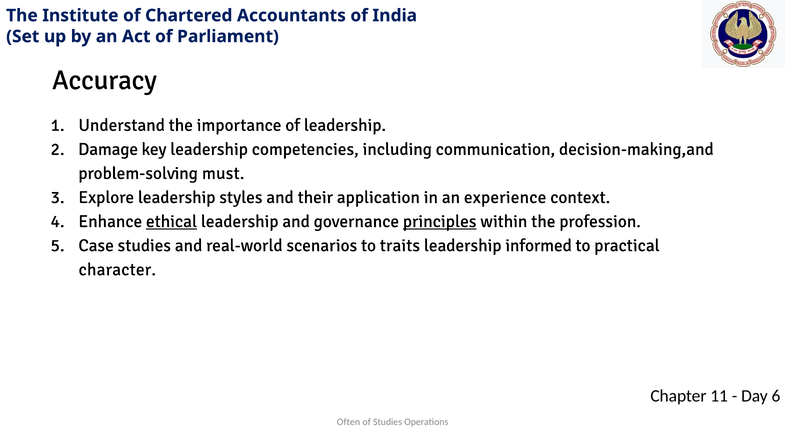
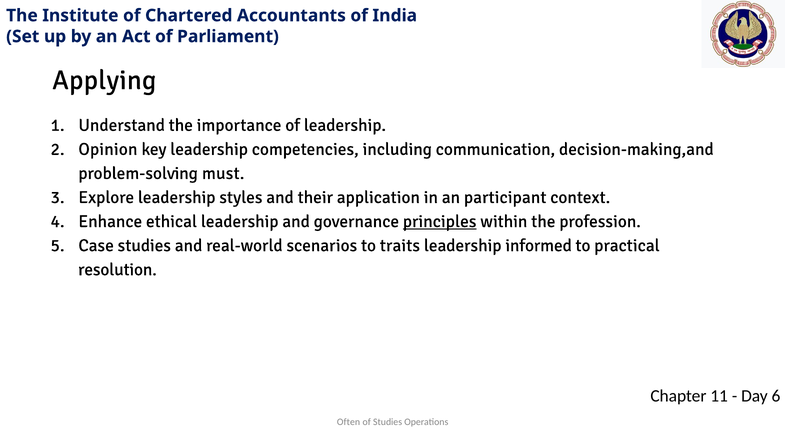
Accuracy: Accuracy -> Applying
Damage: Damage -> Opinion
experience: experience -> participant
ethical underline: present -> none
character: character -> resolution
